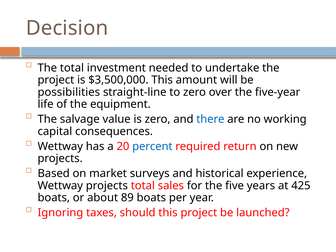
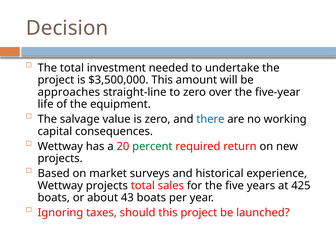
possibilities: possibilities -> approaches
percent colour: blue -> green
89: 89 -> 43
